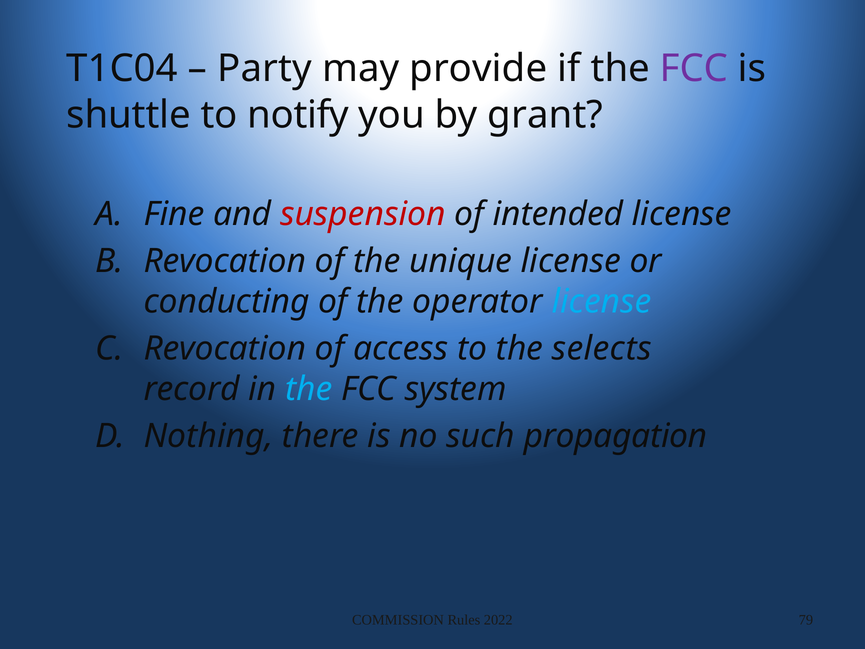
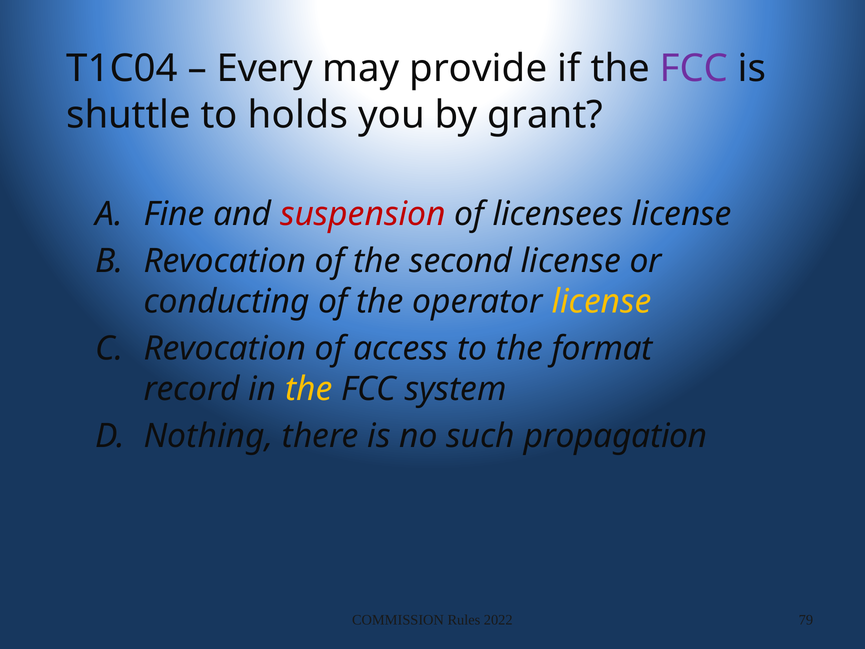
Party: Party -> Every
notify: notify -> holds
intended: intended -> licensees
unique: unique -> second
license at (602, 302) colour: light blue -> yellow
selects: selects -> format
the at (309, 389) colour: light blue -> yellow
